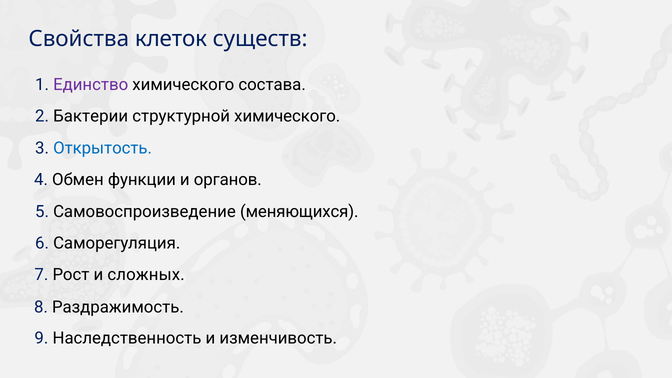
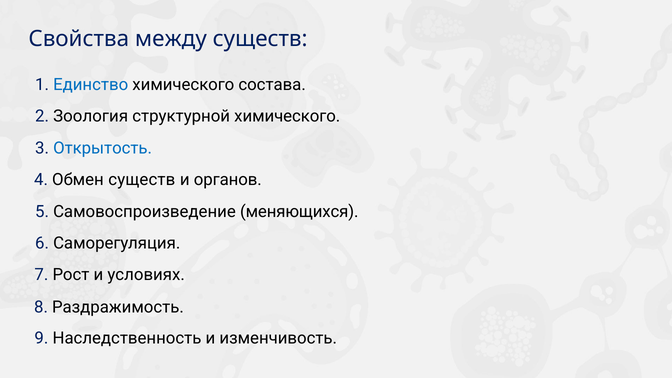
клеток: клеток -> между
Единство colour: purple -> blue
Бактерии: Бактерии -> Зоология
Обмен функции: функции -> существ
сложных: сложных -> условиях
